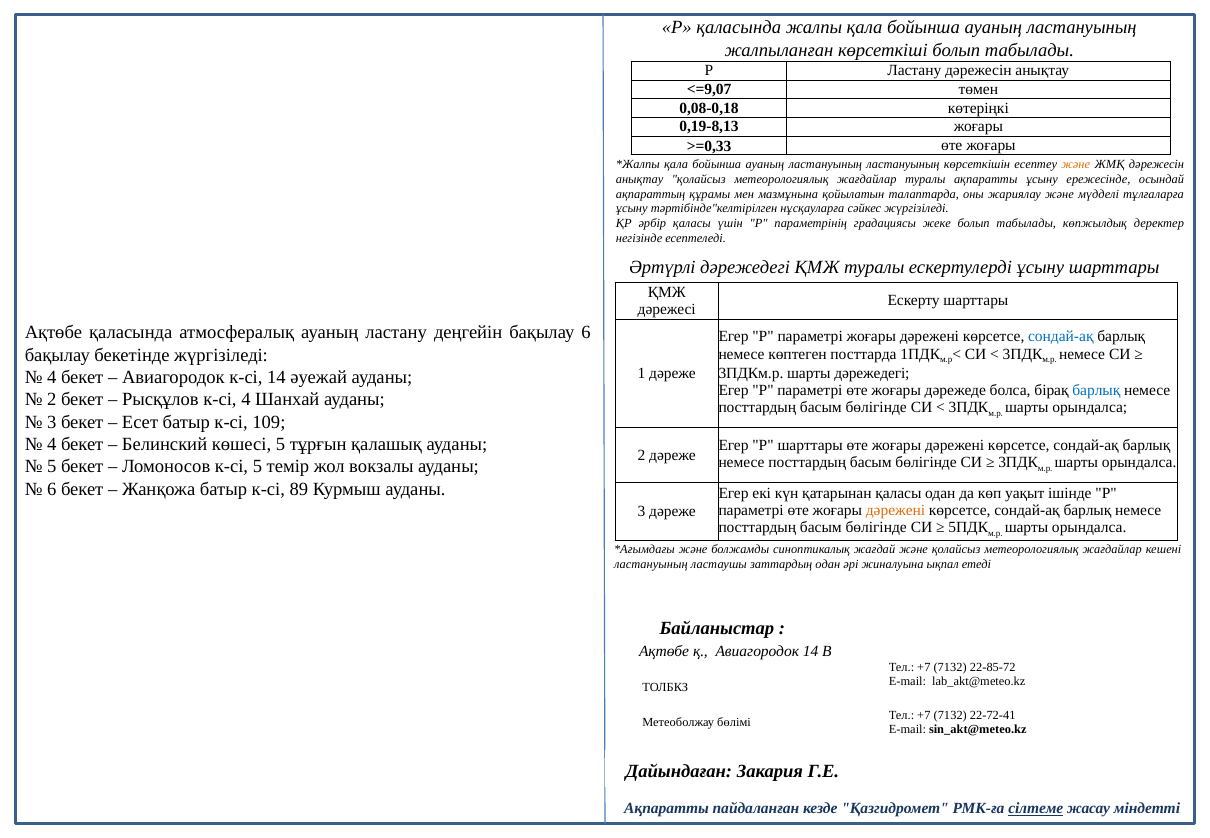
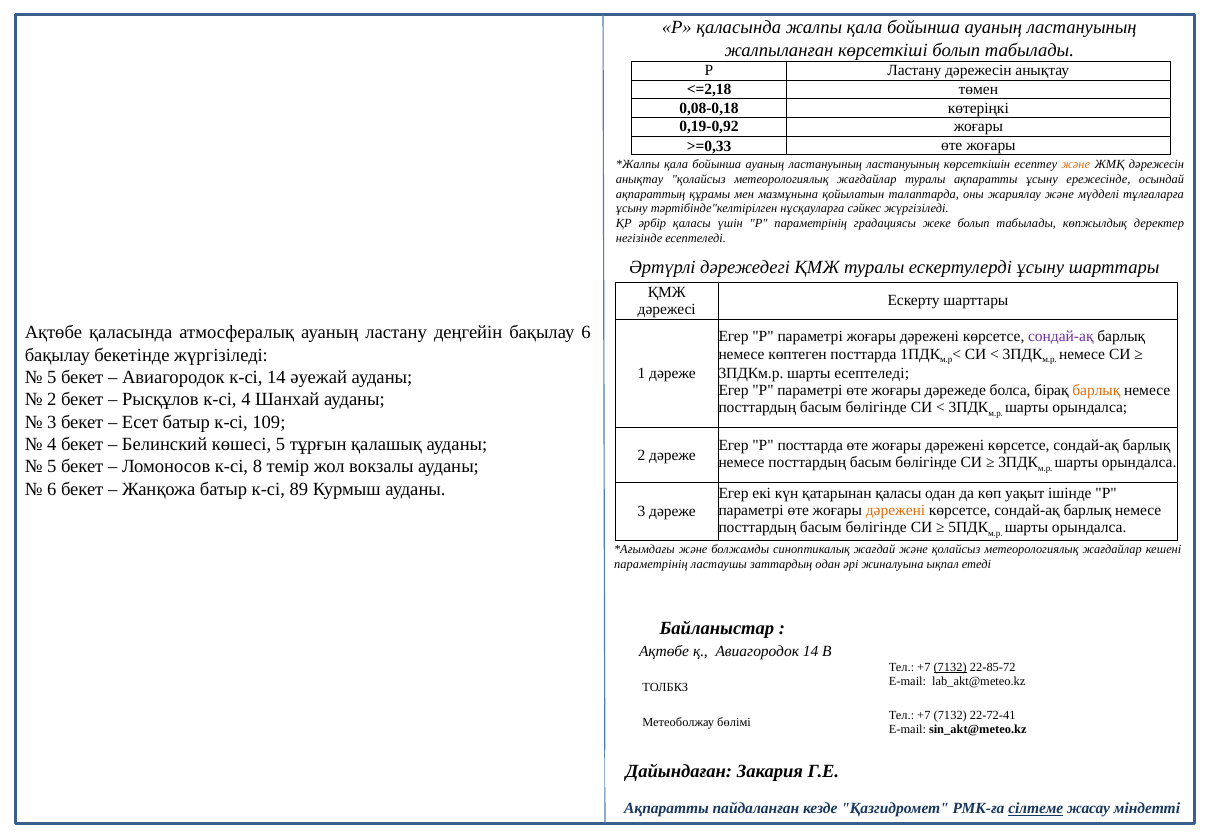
<=9,07: <=9,07 -> <=2,18
0,19-8,13: 0,19-8,13 -> 0,19-0,92
сондай-ақ at (1061, 337) colour: blue -> purple
шарты дәрежедегі: дәрежедегі -> есептеледі
4 at (52, 377): 4 -> 5
барлық at (1096, 391) colour: blue -> orange
Р шарттары: шарттары -> посттарда
к-сі 5: 5 -> 8
ластануының at (651, 564): ластануының -> параметрінің
7132 at (950, 667) underline: none -> present
